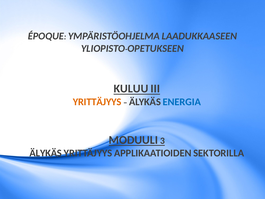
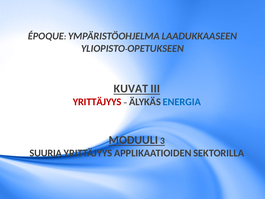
KULUU: KULUU -> KUVAT
YRITTÄJYYS at (97, 102) colour: orange -> red
ÄLYKÄS at (46, 153): ÄLYKÄS -> SUURIA
